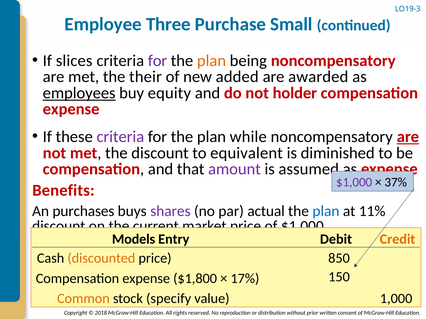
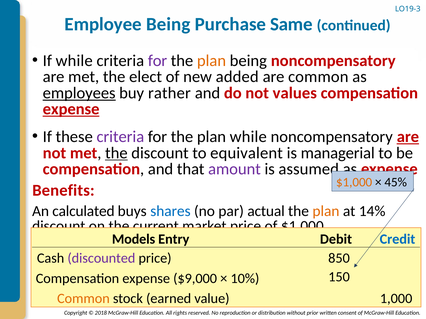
Employee Three: Three -> Being
Small: Small -> Same
If slices: slices -> while
their: their -> elect
are awarded: awarded -> common
equity: equity -> rather
holder: holder -> values
expense at (71, 109) underline: none -> present
the at (116, 153) underline: none -> present
diminished: diminished -> managerial
$1,000 at (354, 182) colour: purple -> orange
37%: 37% -> 45%
purchases: purchases -> calculated
shares colour: purple -> blue
plan at (326, 212) colour: blue -> orange
11%: 11% -> 14%
Credit colour: orange -> blue
discounted colour: orange -> purple
$1,800: $1,800 -> $9,000
17%: 17% -> 10%
specify: specify -> earned
